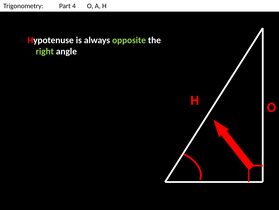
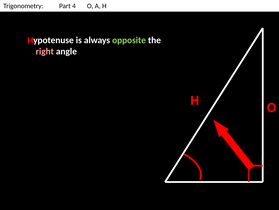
right colour: light green -> pink
